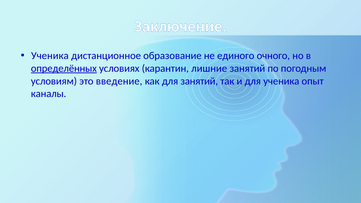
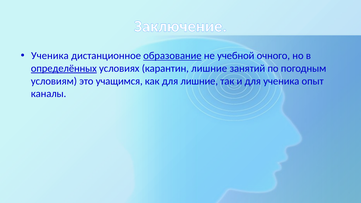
образование underline: none -> present
единого: единого -> учебной
введение: введение -> учащимся
для занятий: занятий -> лишние
